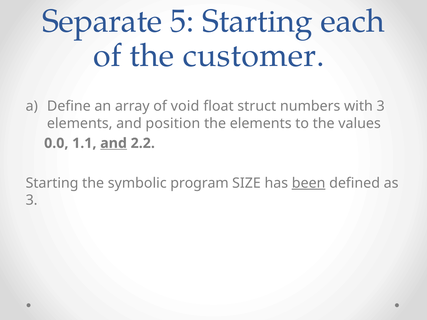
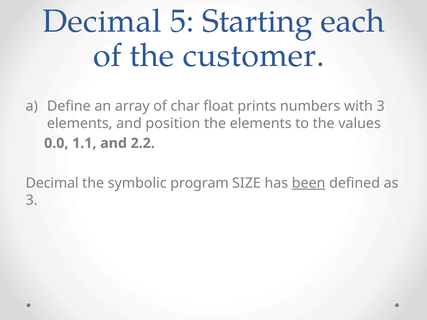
Separate at (102, 21): Separate -> Decimal
void: void -> char
struct: struct -> prints
and at (114, 143) underline: present -> none
Starting at (52, 183): Starting -> Decimal
